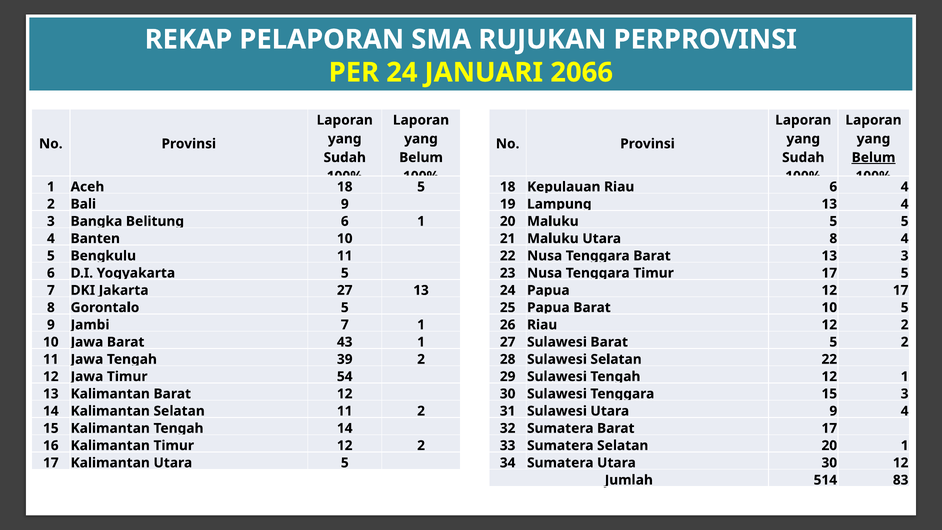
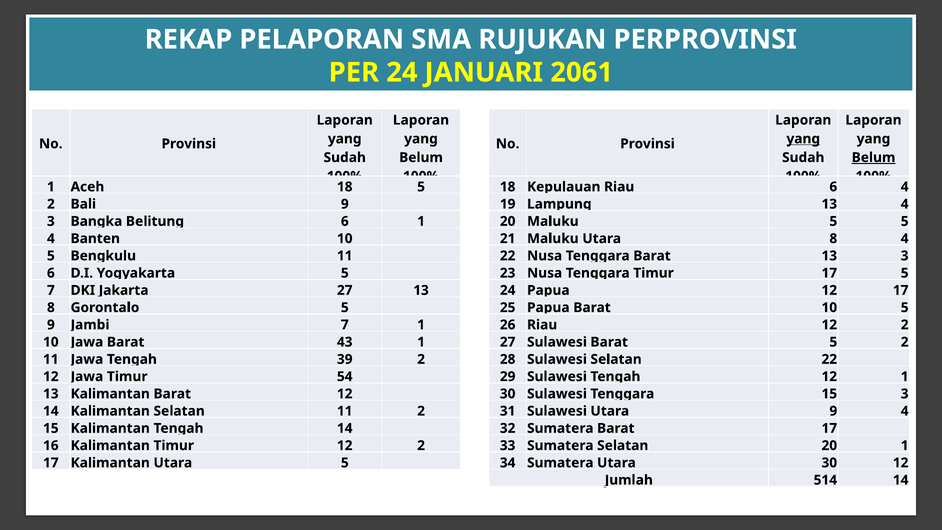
2066: 2066 -> 2061
yang at (803, 139) underline: none -> present
514 83: 83 -> 14
